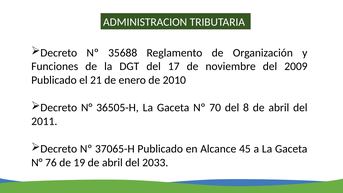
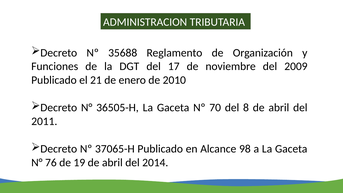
45: 45 -> 98
2033: 2033 -> 2014
